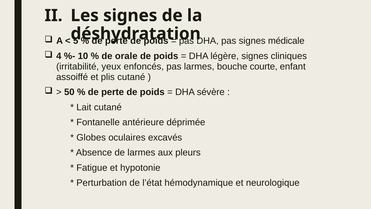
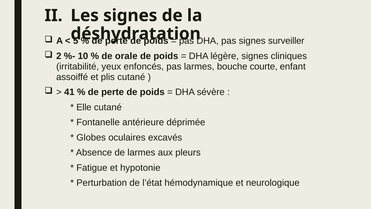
médicale: médicale -> surveiller
4: 4 -> 2
50: 50 -> 41
Lait: Lait -> Elle
